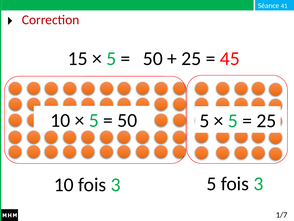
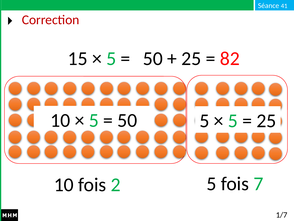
45: 45 -> 82
5 fois 3: 3 -> 7
10 fois 3: 3 -> 2
